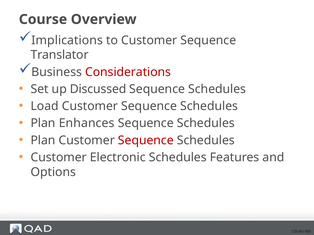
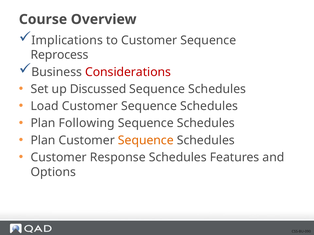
Translator: Translator -> Reprocess
Enhances: Enhances -> Following
Sequence at (146, 141) colour: red -> orange
Electronic: Electronic -> Response
